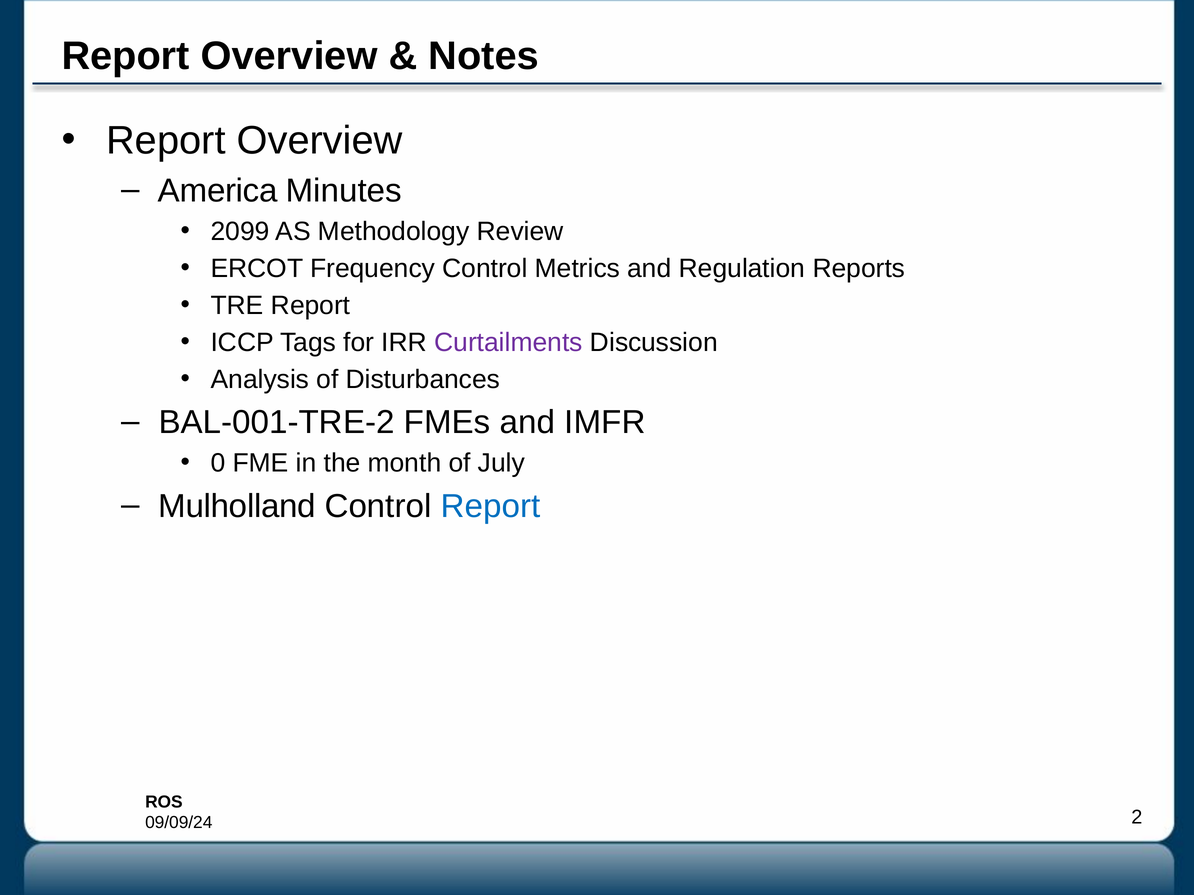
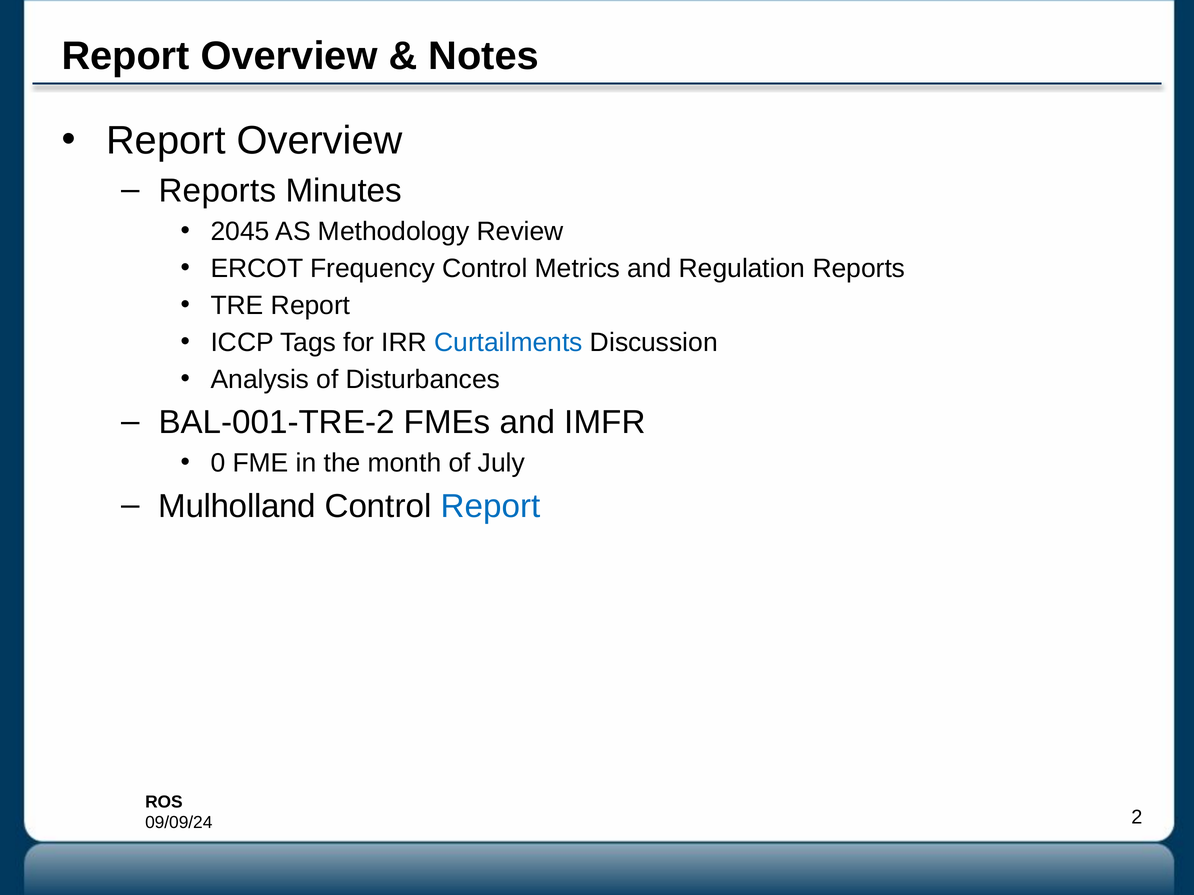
America at (218, 191): America -> Reports
2099: 2099 -> 2045
Curtailments colour: purple -> blue
